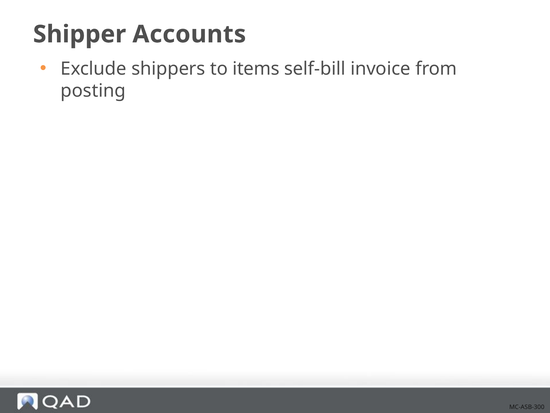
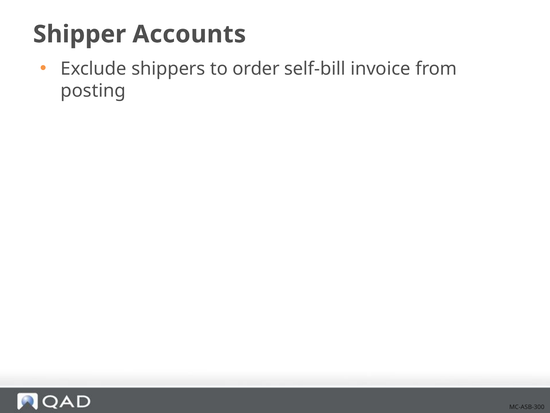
items: items -> order
